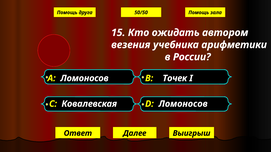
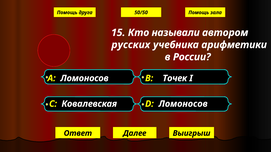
ожидать: ожидать -> называли
везения: везения -> русских
